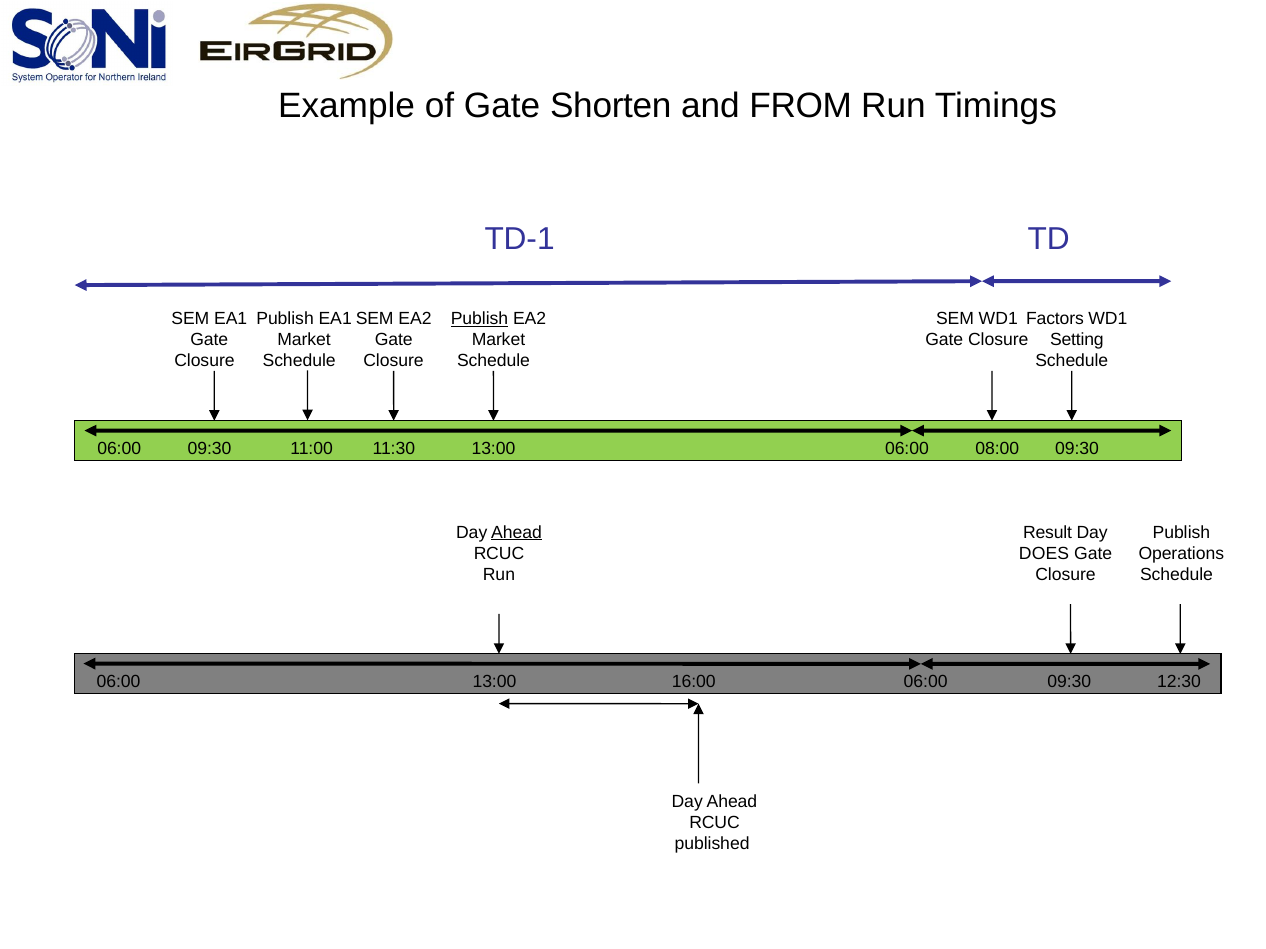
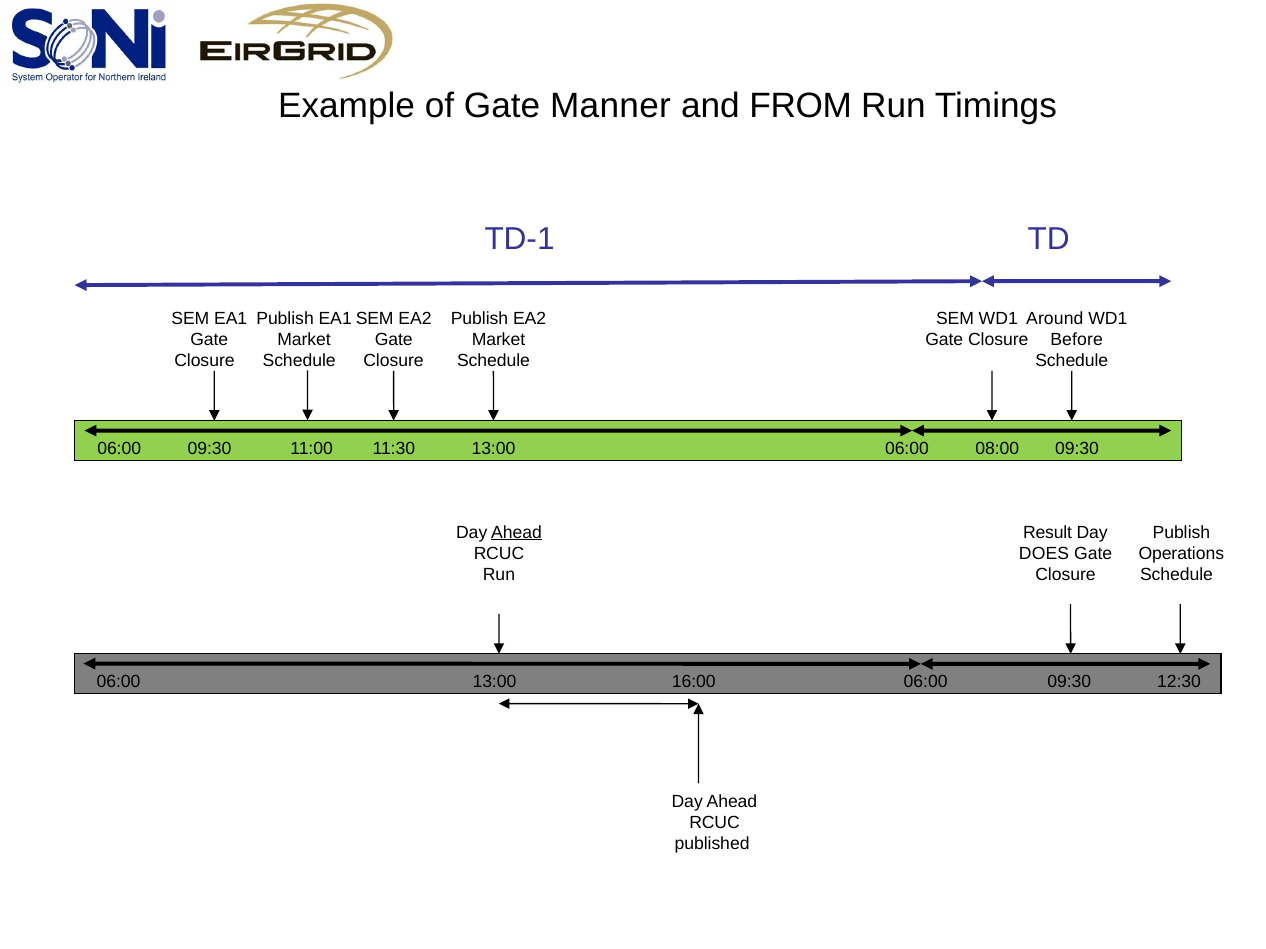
Shorten: Shorten -> Manner
Publish at (480, 319) underline: present -> none
Factors: Factors -> Around
Setting: Setting -> Before
